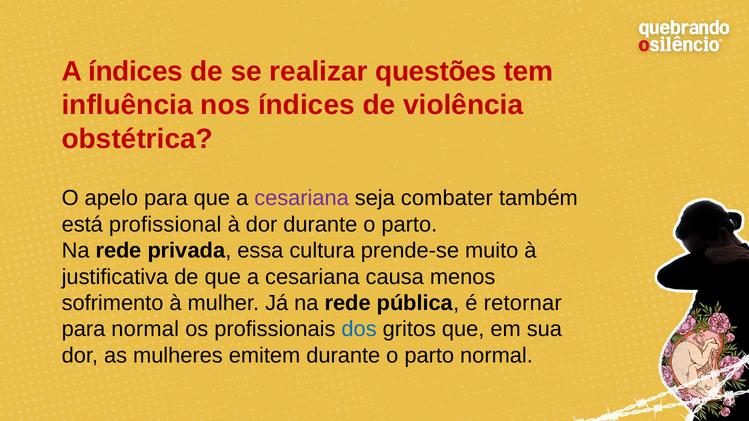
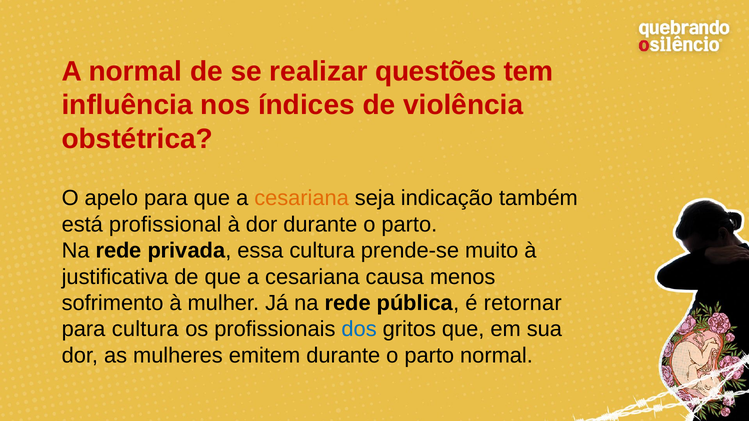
A índices: índices -> normal
cesariana at (302, 198) colour: purple -> orange
combater: combater -> indicação
para normal: normal -> cultura
